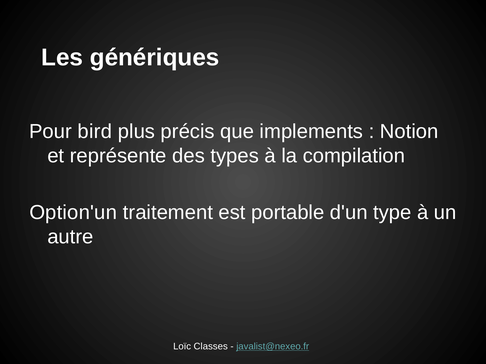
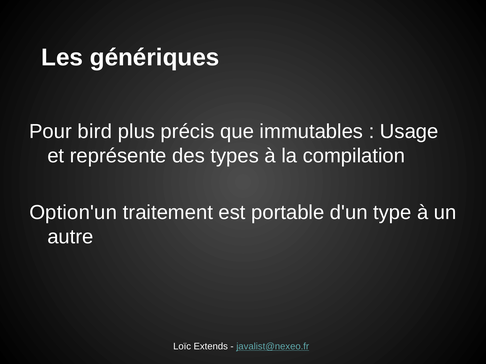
implements: implements -> immutables
Notion: Notion -> Usage
Classes: Classes -> Extends
